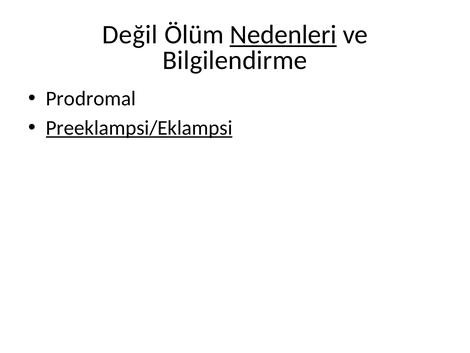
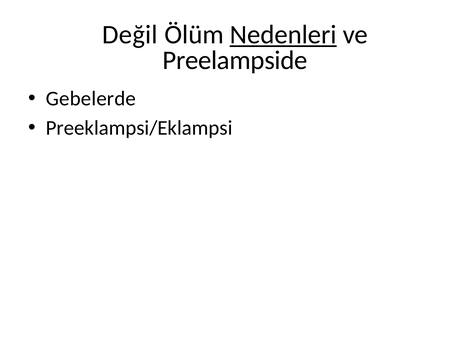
Bilgilendirme: Bilgilendirme -> Preelampside
Prodromal: Prodromal -> Gebelerde
Preeklampsi/Eklampsi underline: present -> none
